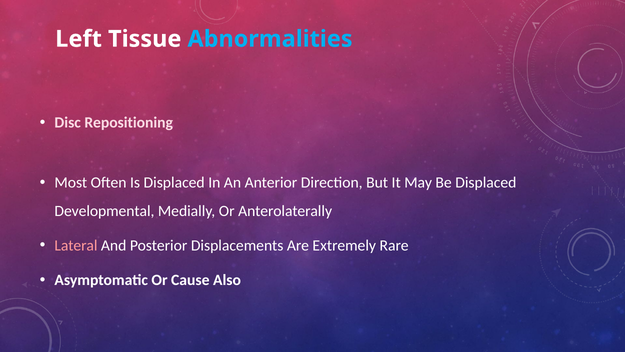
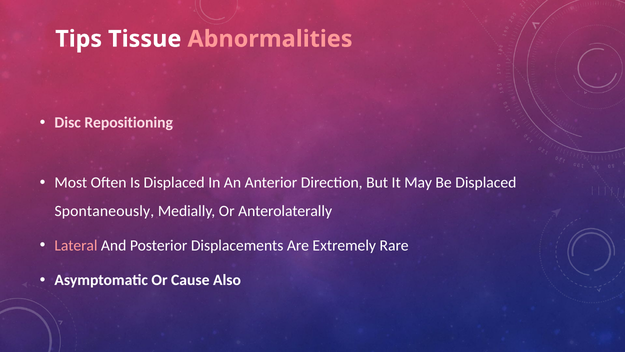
Left: Left -> Tips
Abnormalities colour: light blue -> pink
Developmental: Developmental -> Spontaneously
